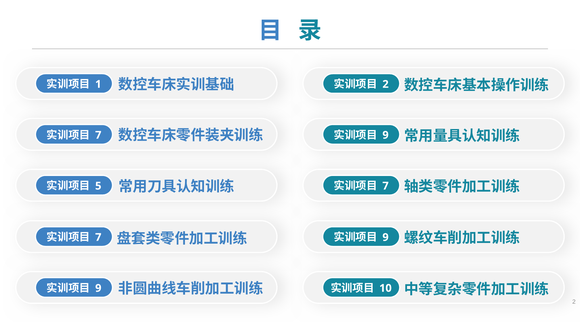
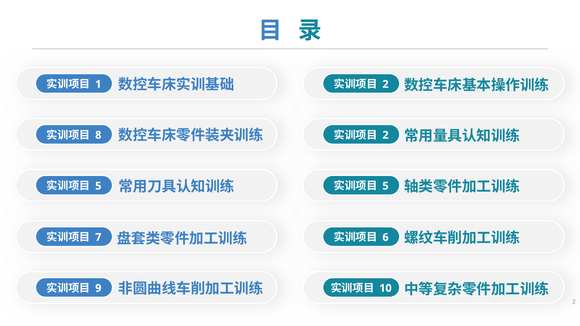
7 at (98, 135): 7 -> 8
9 at (386, 135): 9 -> 2
7 at (386, 186): 7 -> 5
9 at (386, 238): 9 -> 6
